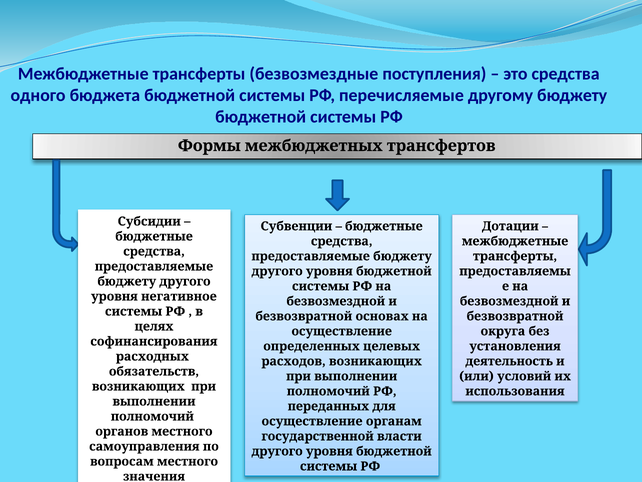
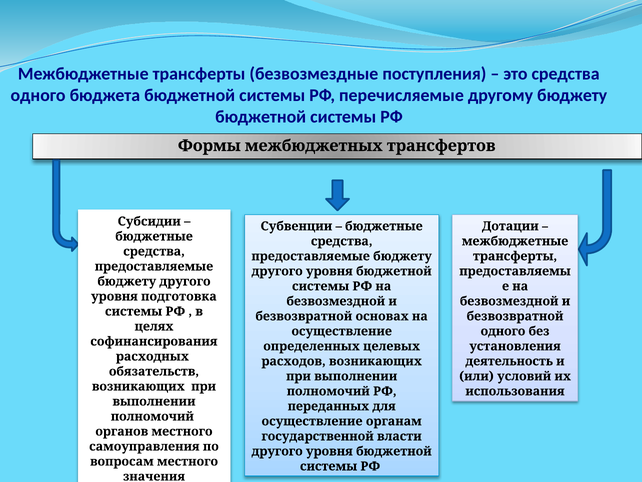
негативное: негативное -> подготовка
округа at (503, 331): округа -> одного
